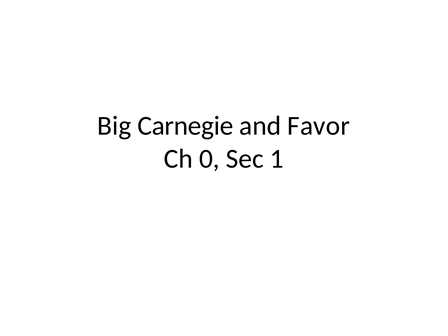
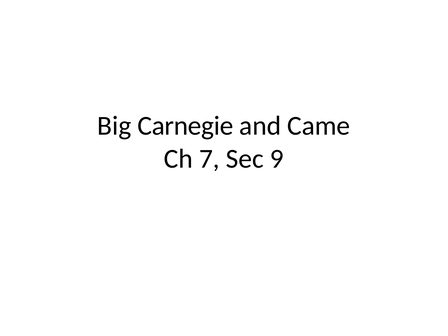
Favor: Favor -> Came
0: 0 -> 7
1: 1 -> 9
